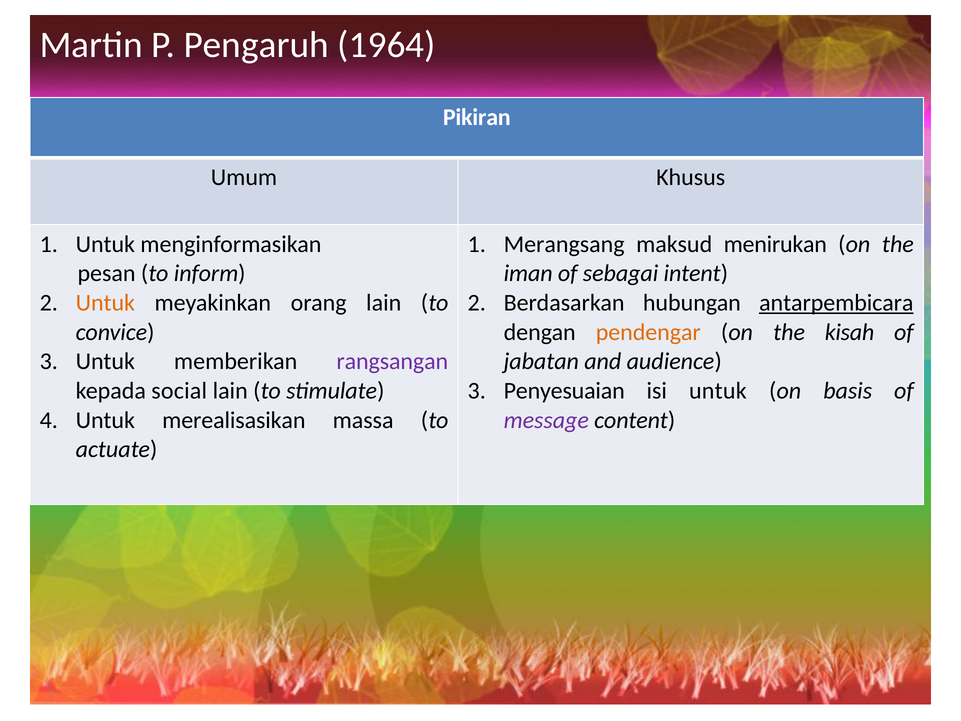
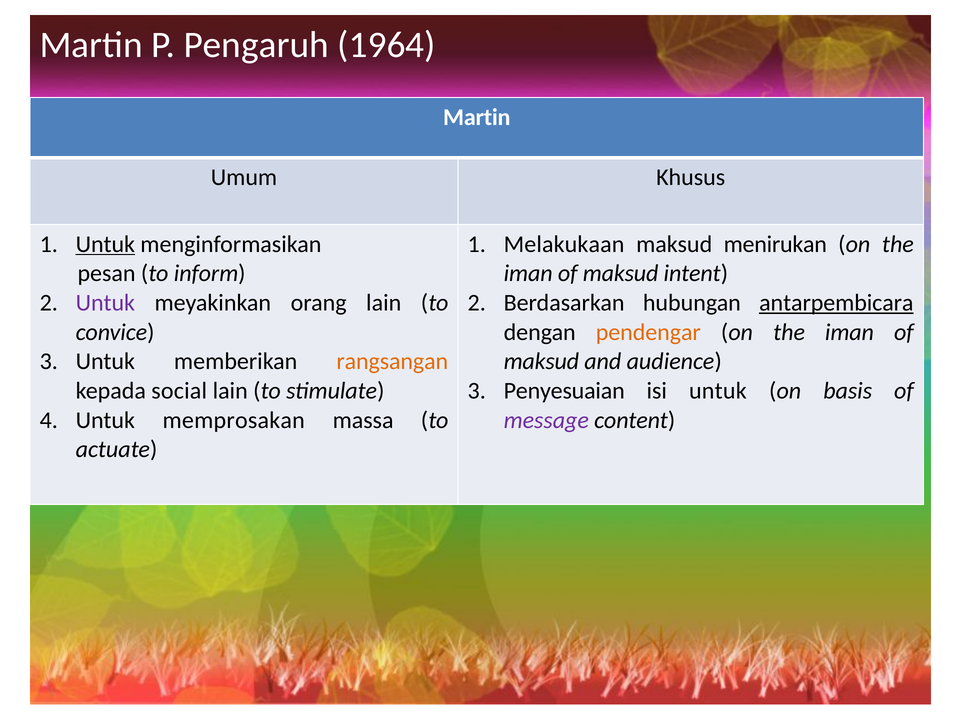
Pikiran at (477, 117): Pikiran -> Martin
Untuk at (105, 244) underline: none -> present
Merangsang: Merangsang -> Melakukaan
sebagai at (621, 273): sebagai -> maksud
Untuk at (105, 303) colour: orange -> purple
kisah at (850, 332): kisah -> iman
rangsangan colour: purple -> orange
jabatan at (541, 361): jabatan -> maksud
merealisasikan: merealisasikan -> memprosakan
